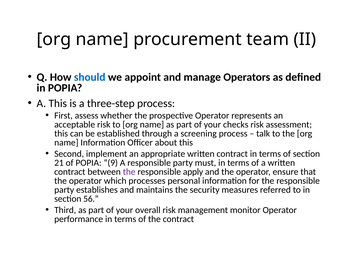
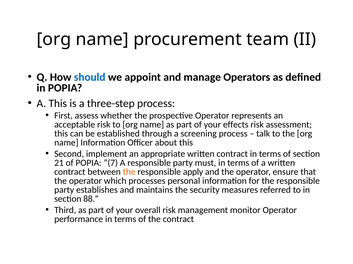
checks: checks -> effects
9: 9 -> 7
the at (129, 172) colour: purple -> orange
56: 56 -> 88
